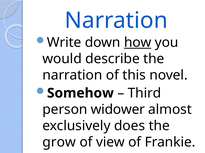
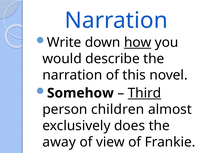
Third underline: none -> present
widower: widower -> children
grow: grow -> away
